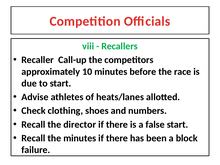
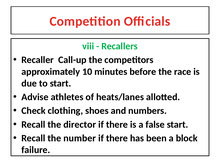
the minutes: minutes -> number
